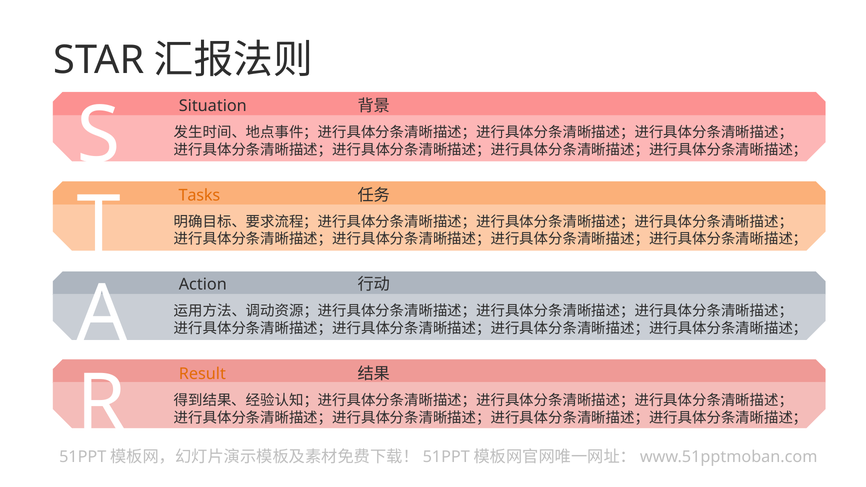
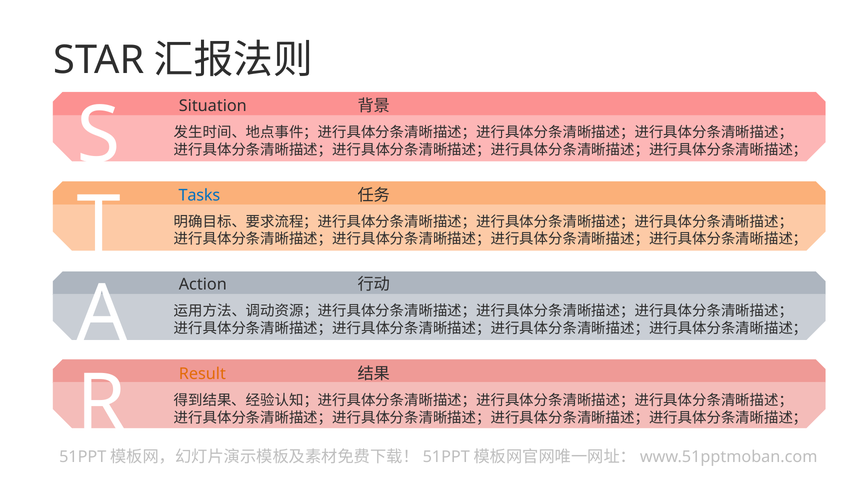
Tasks colour: orange -> blue
